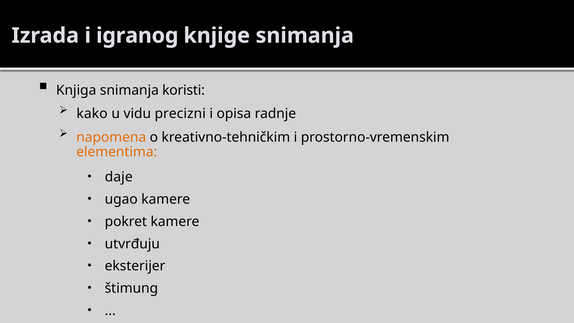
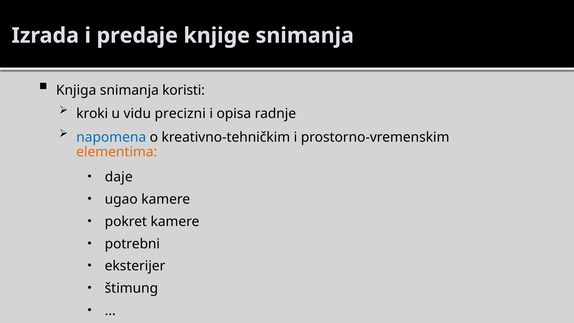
igranog: igranog -> predaje
kako: kako -> kroki
napomena colour: orange -> blue
utvrđuju: utvrđuju -> potrebni
